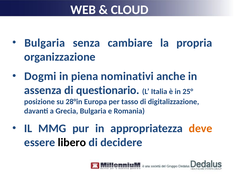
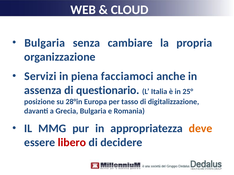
Dogmi: Dogmi -> Servizi
nominativi: nominativi -> facciamoci
libero colour: black -> red
